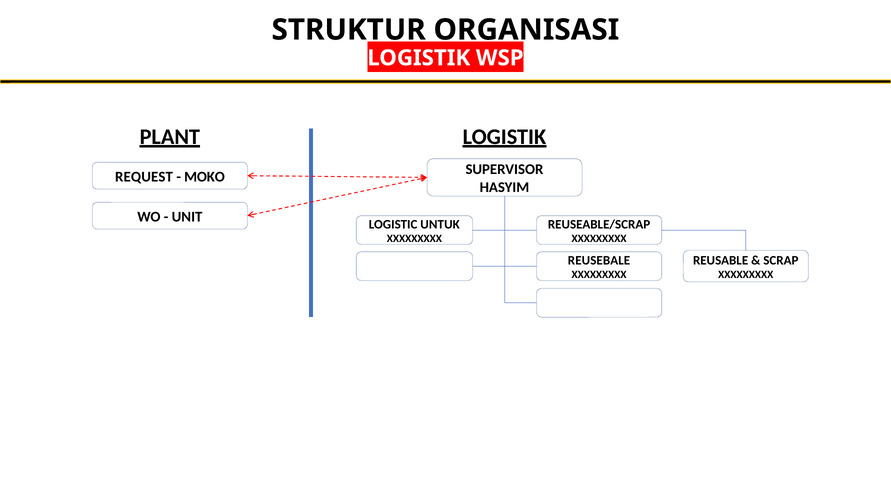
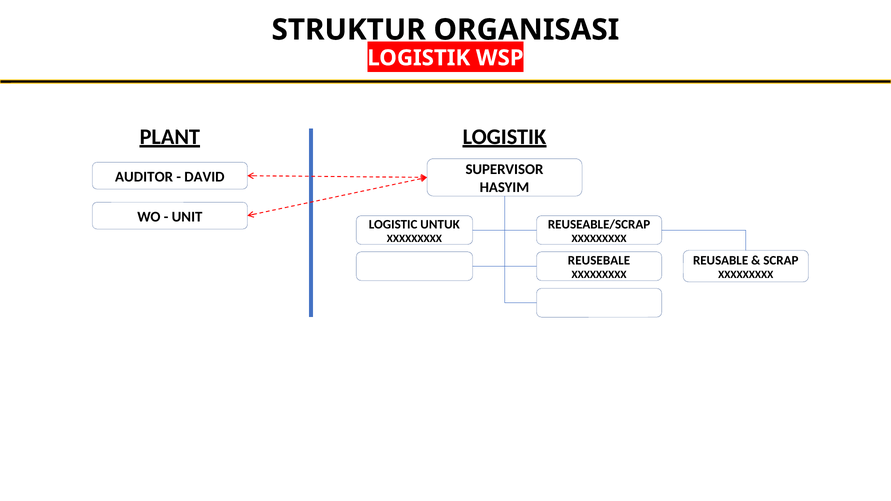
REQUEST: REQUEST -> AUDITOR
MOKO: MOKO -> DAVID
